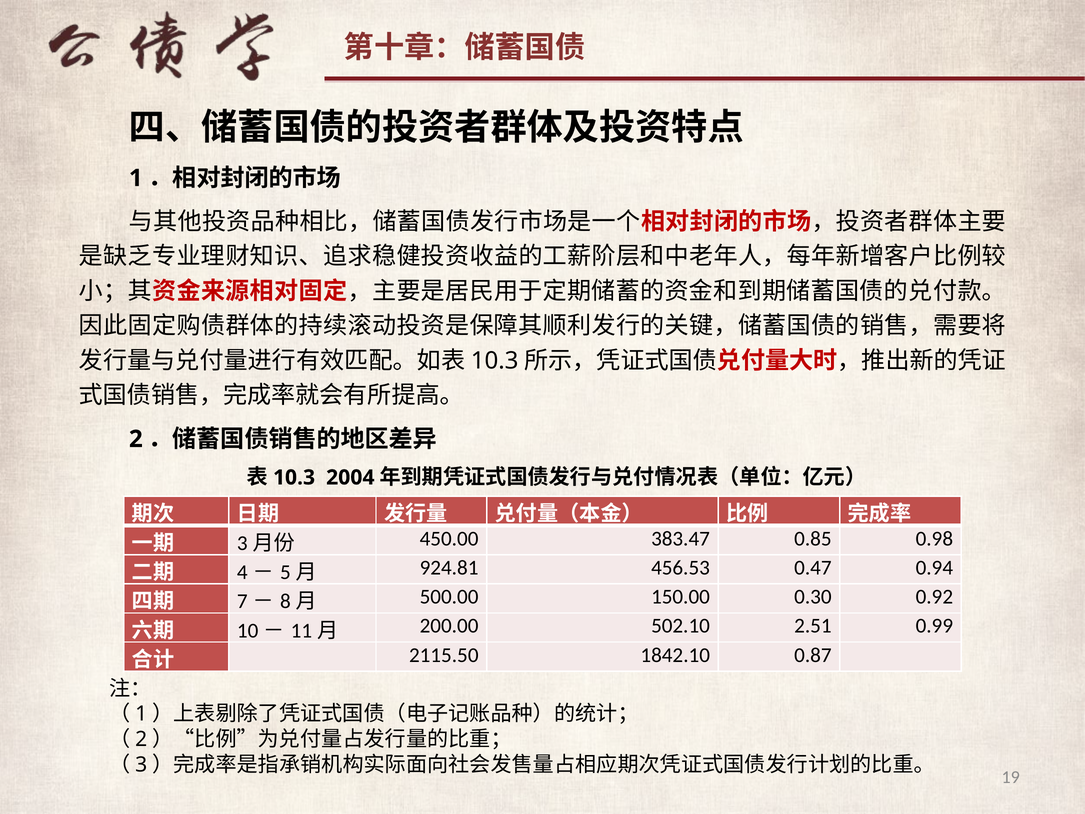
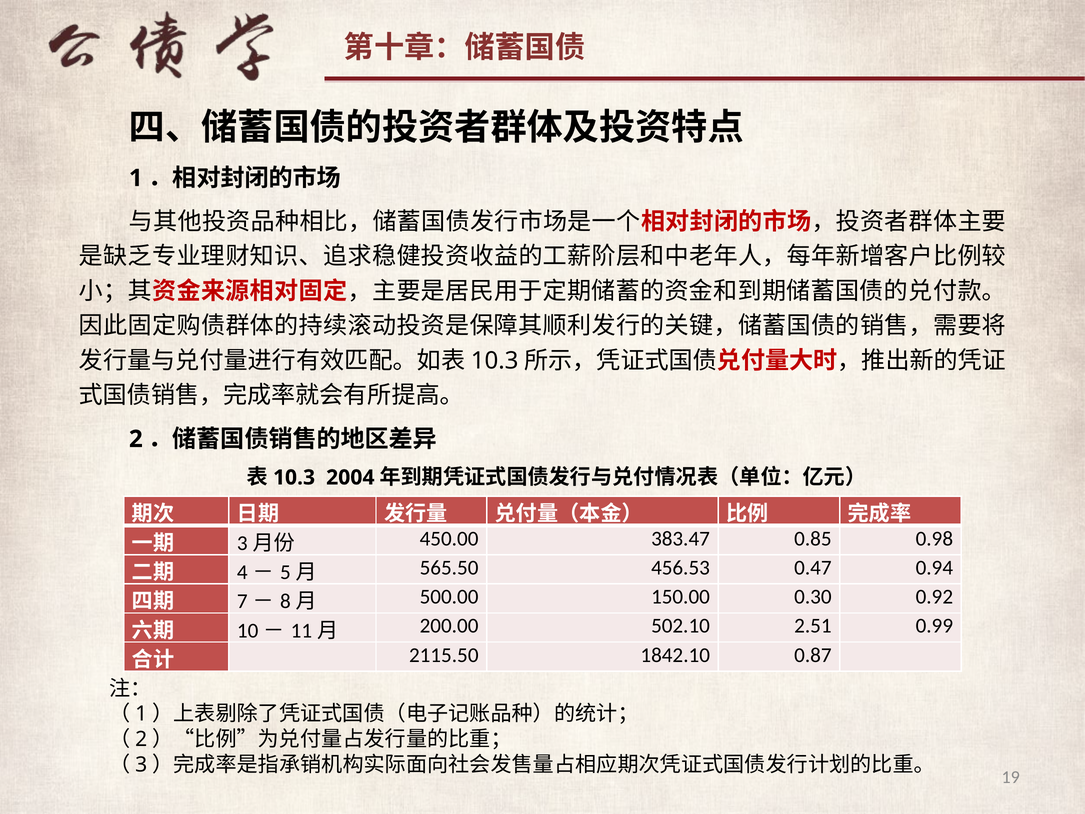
924.81: 924.81 -> 565.50
